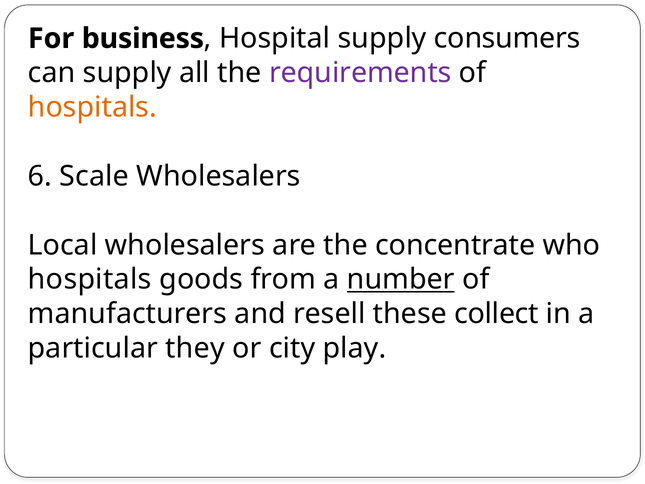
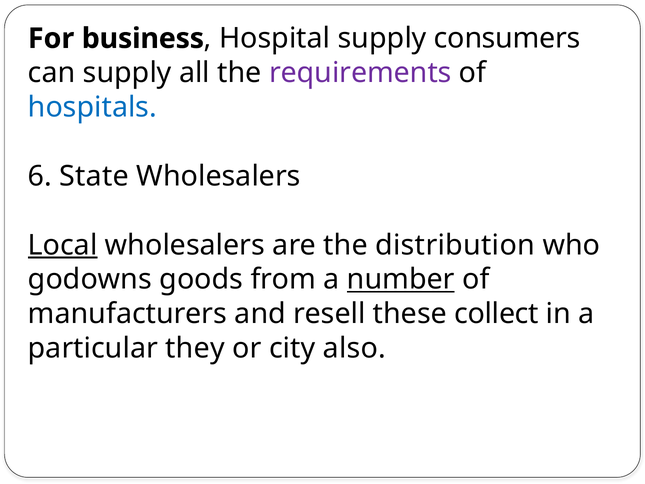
hospitals at (92, 107) colour: orange -> blue
Scale: Scale -> State
Local underline: none -> present
concentrate: concentrate -> distribution
hospitals at (90, 279): hospitals -> godowns
play: play -> also
